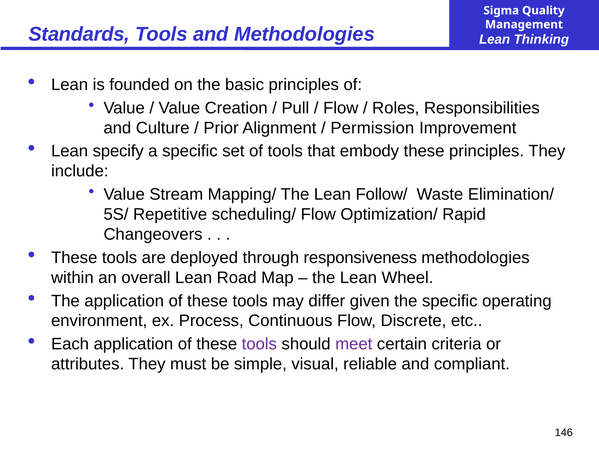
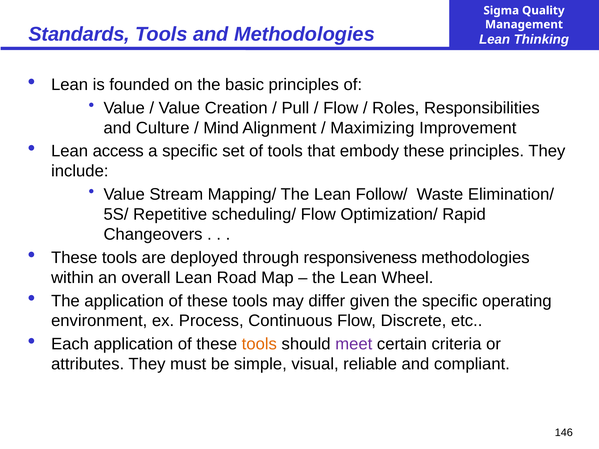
Prior: Prior -> Mind
Permission: Permission -> Maximizing
specify: specify -> access
tools at (259, 344) colour: purple -> orange
